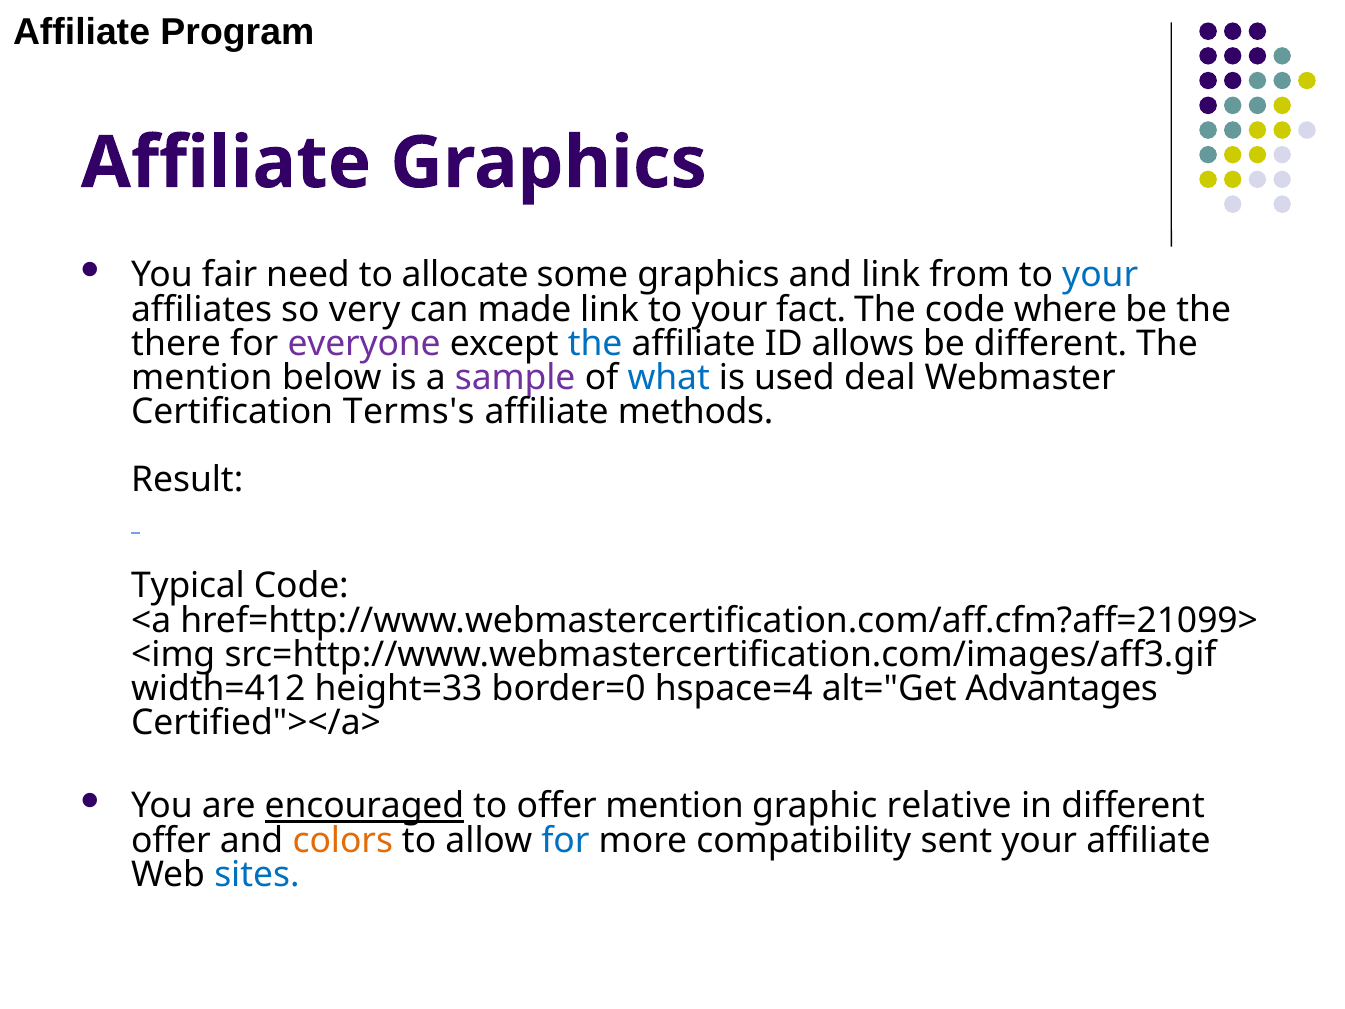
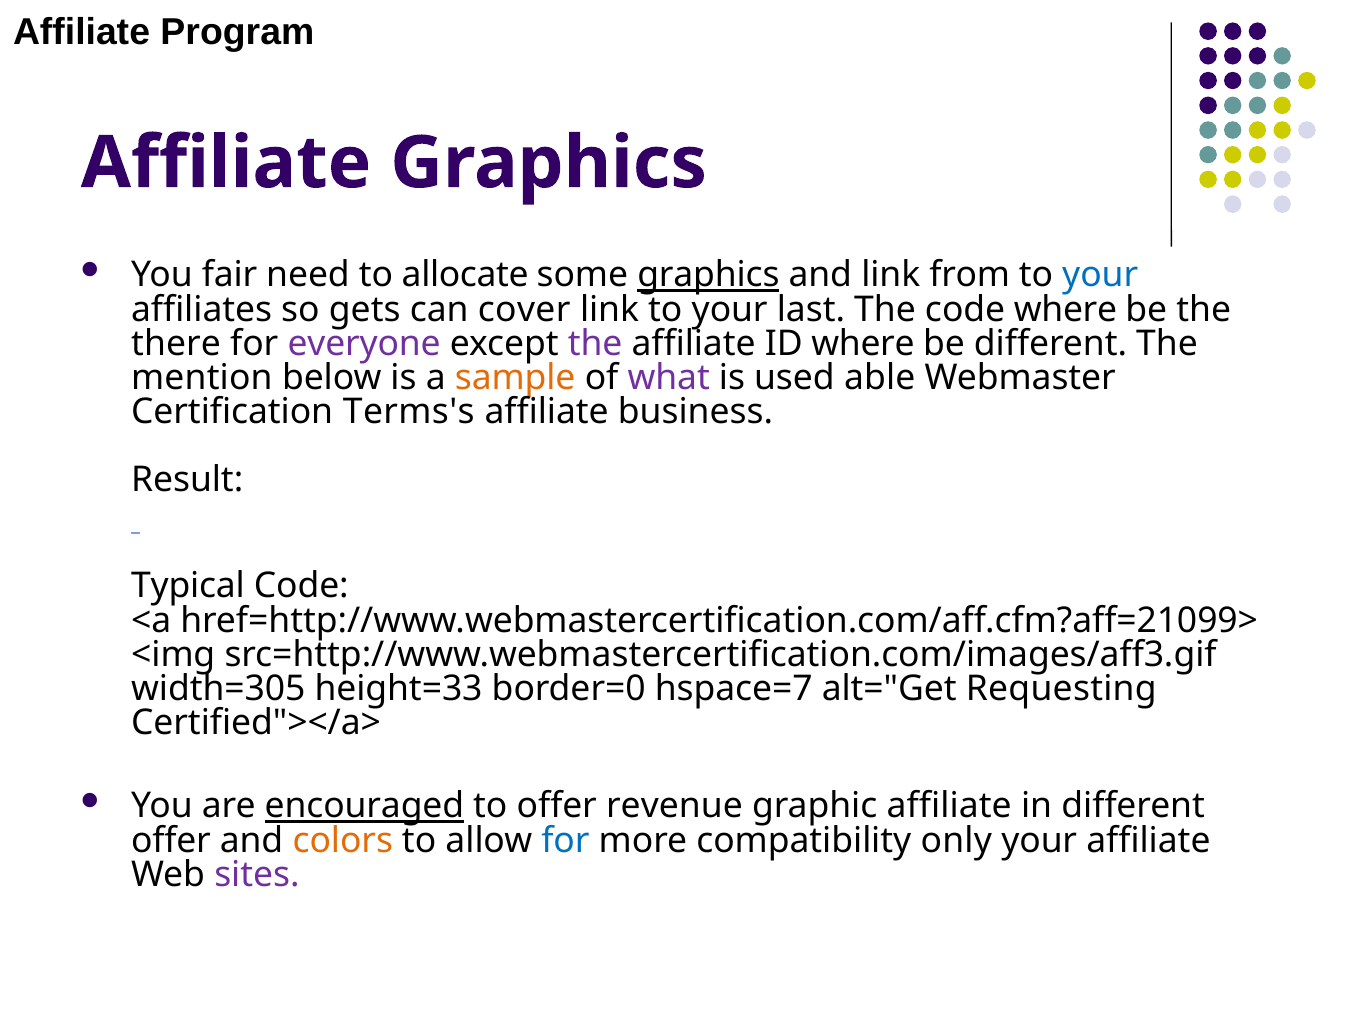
graphics at (708, 275) underline: none -> present
very: very -> gets
made: made -> cover
fact: fact -> last
the at (595, 343) colour: blue -> purple
ID allows: allows -> where
sample colour: purple -> orange
what colour: blue -> purple
deal: deal -> able
methods: methods -> business
width=412: width=412 -> width=305
hspace=4: hspace=4 -> hspace=7
Advantages: Advantages -> Requesting
offer mention: mention -> revenue
graphic relative: relative -> affiliate
sent: sent -> only
sites colour: blue -> purple
